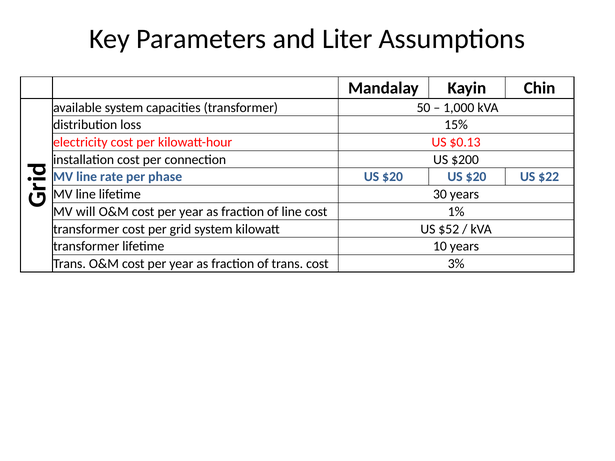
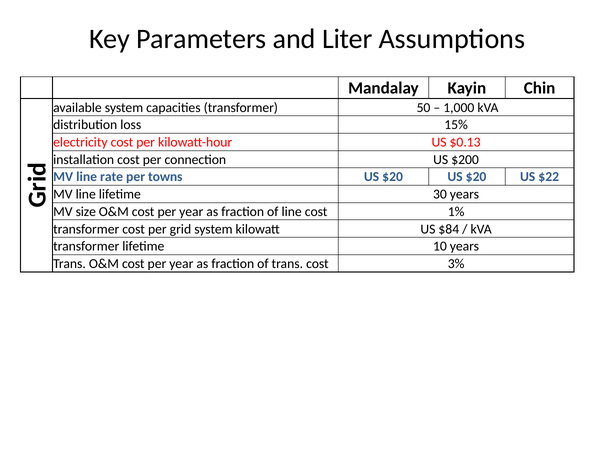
phase: phase -> towns
will: will -> size
$52: $52 -> $84
